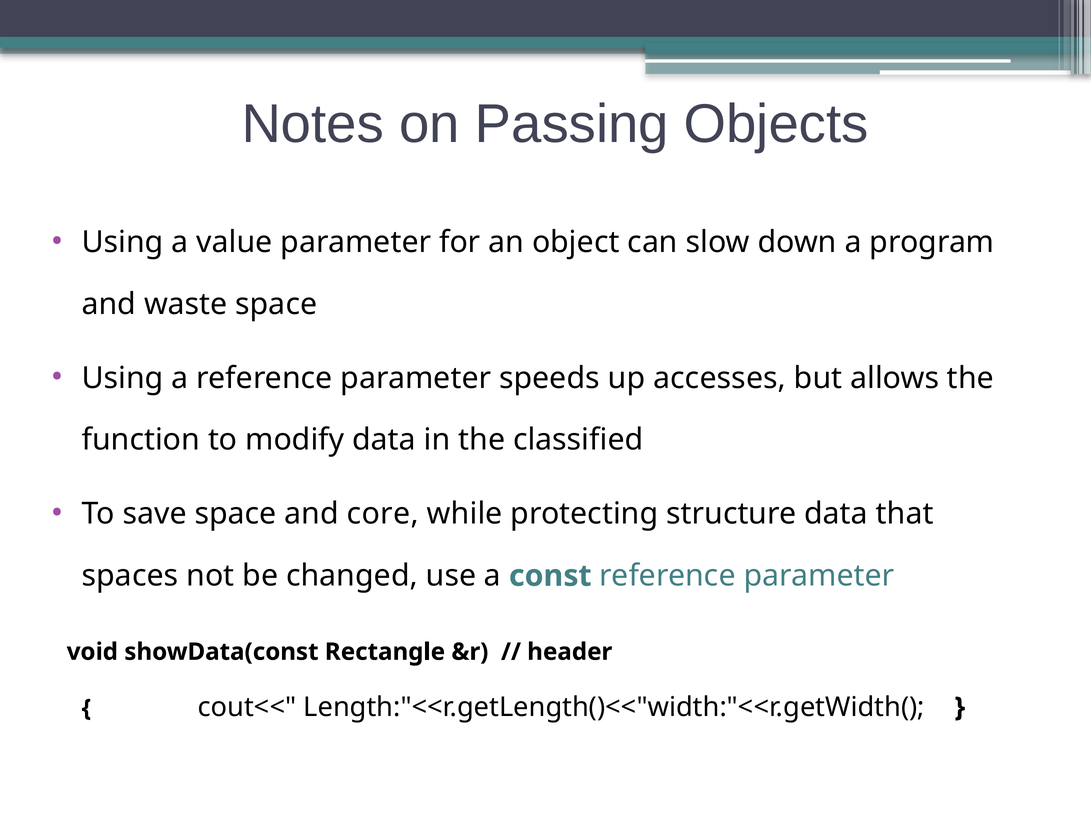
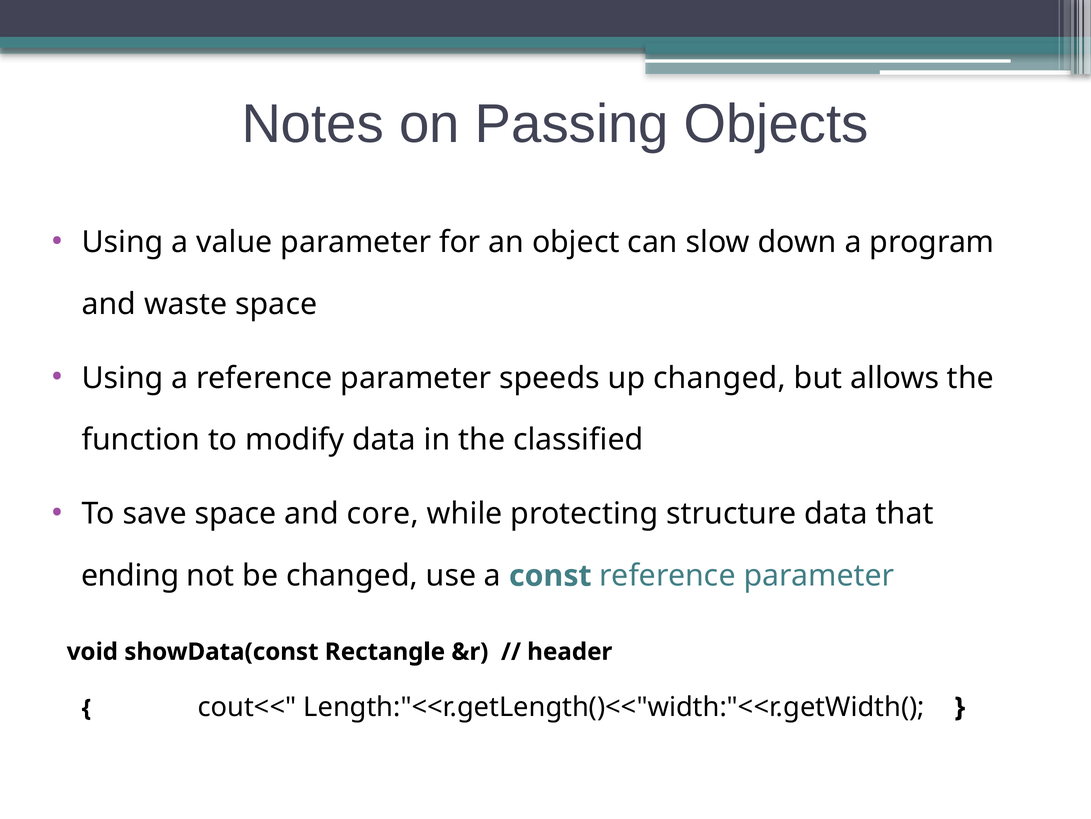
up accesses: accesses -> changed
spaces: spaces -> ending
